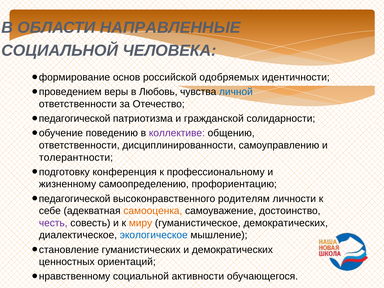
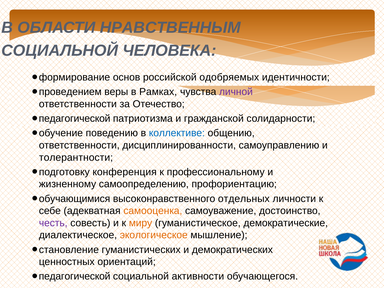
НАПРАВЛЕННЫЕ: НАПРАВЛЕННЫЕ -> НРАВСТВЕННЫМ
Любовь: Любовь -> Рамках
личной colour: blue -> purple
коллективе colour: purple -> blue
педагогической at (75, 199): педагогической -> обучающимися
родителям: родителям -> отдельных
гуманистическое демократических: демократических -> демократические
экологическое colour: blue -> orange
нравственному at (75, 276): нравственному -> педагогической
